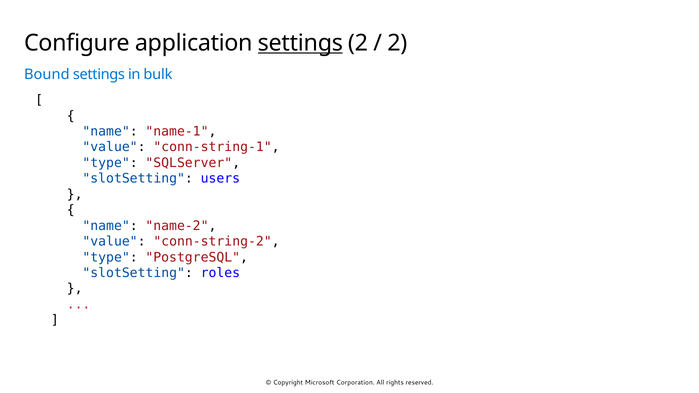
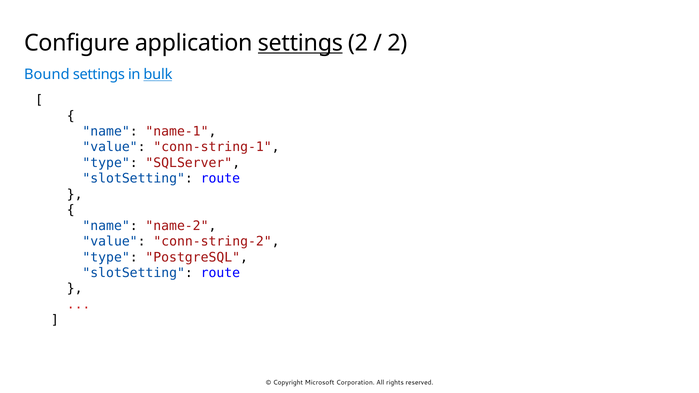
bulk underline: none -> present
users at (220, 179): users -> route
roles at (220, 273): roles -> route
